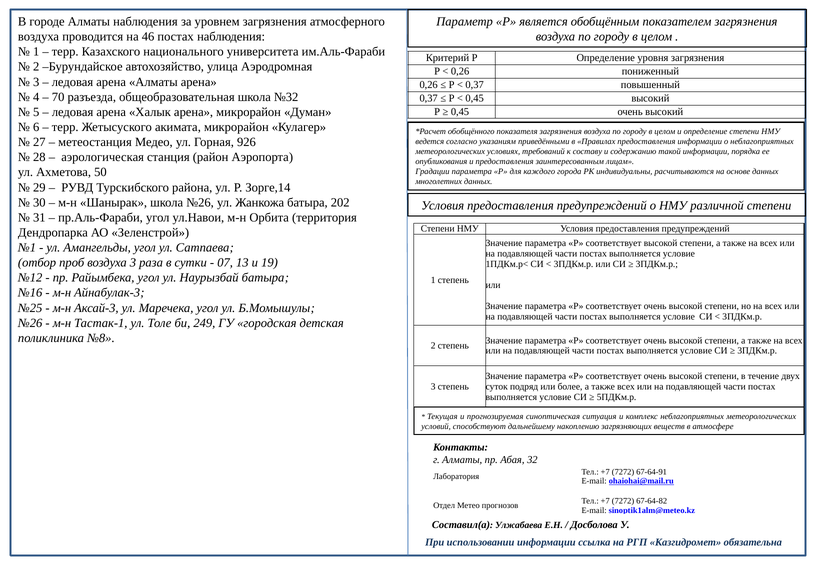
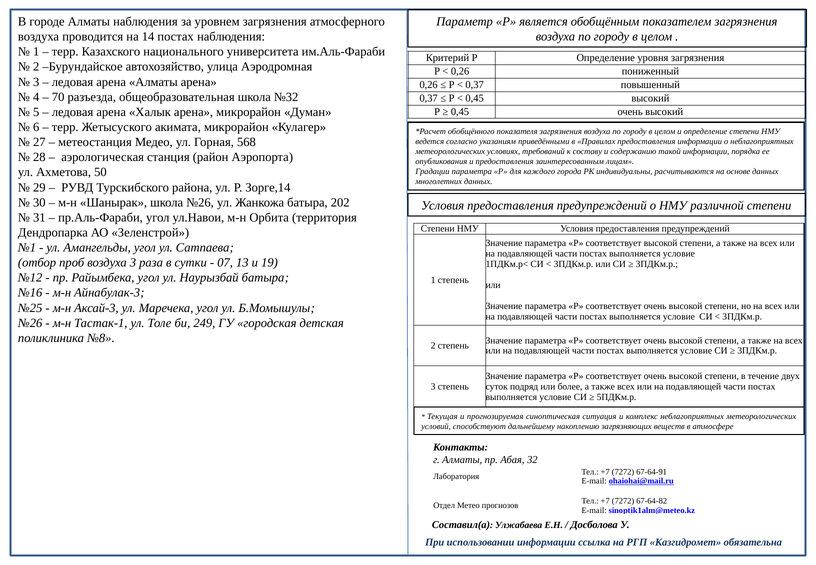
46: 46 -> 14
926: 926 -> 568
